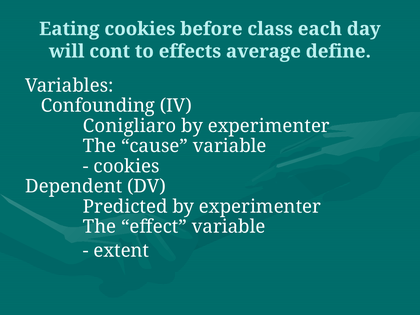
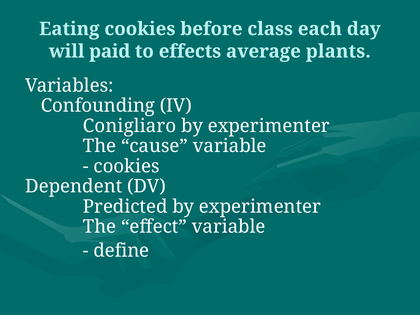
cont: cont -> paid
define: define -> plants
extent: extent -> define
